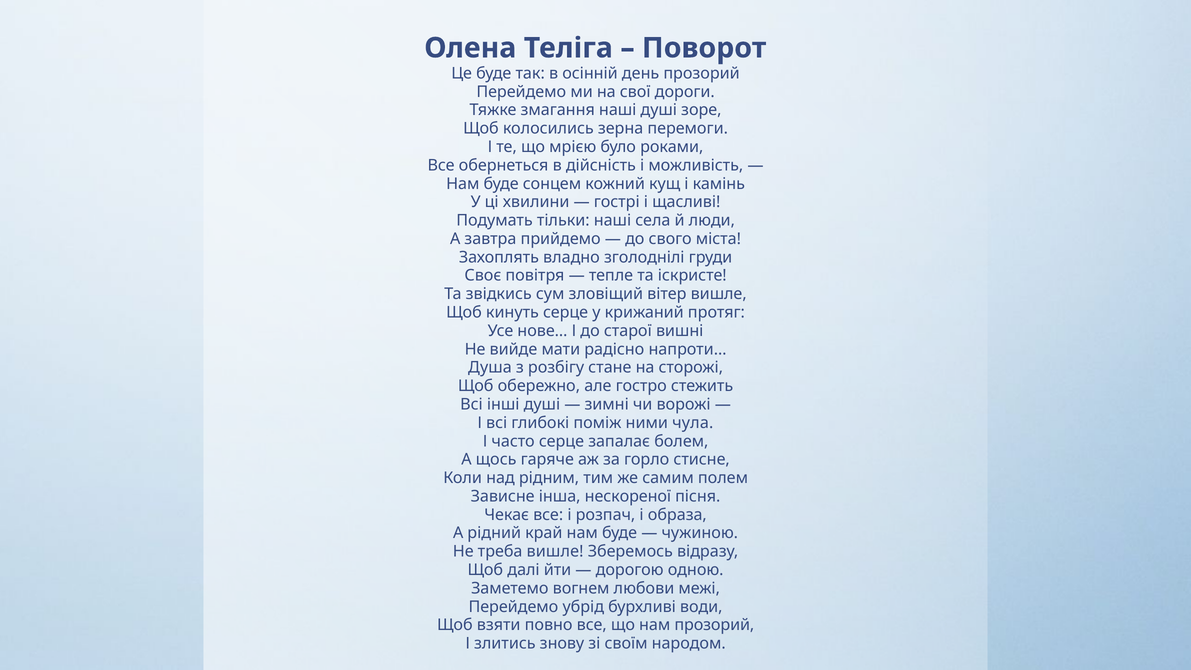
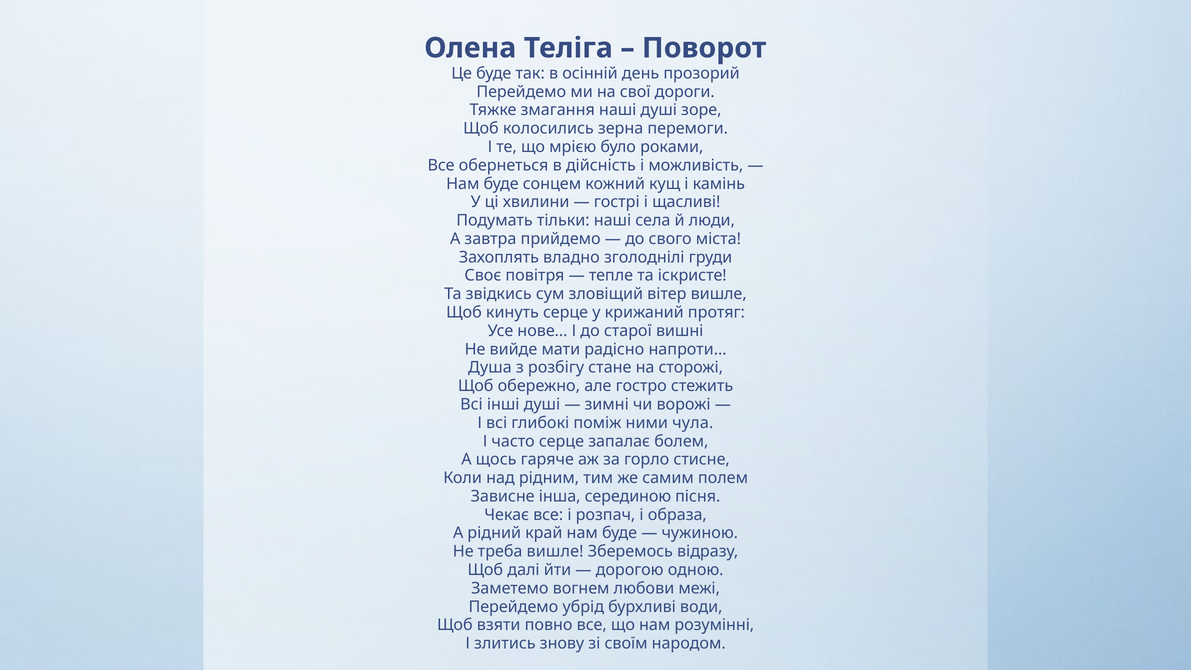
нескореної: нескореної -> серединою
нам прозорий: прозорий -> розумінні
